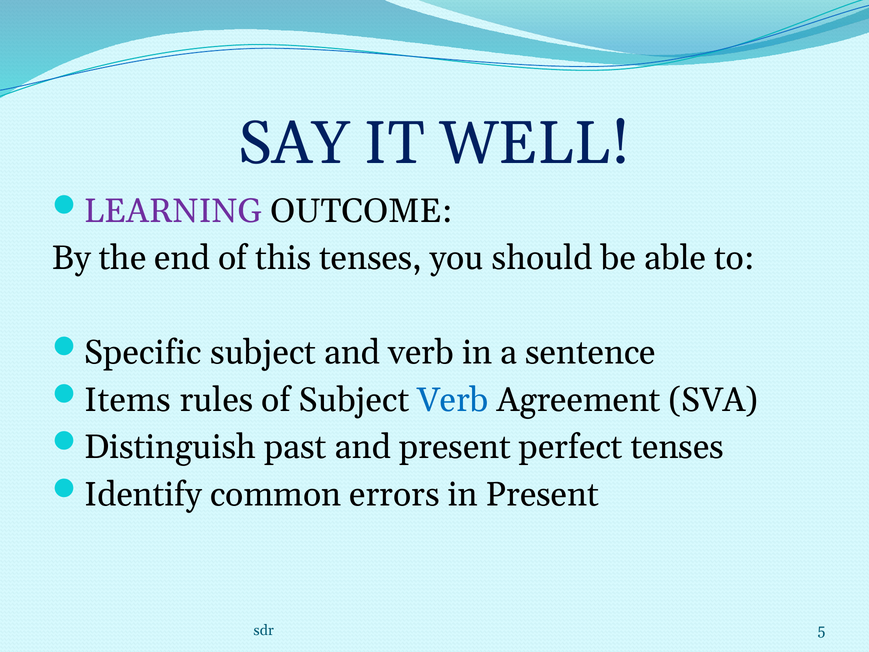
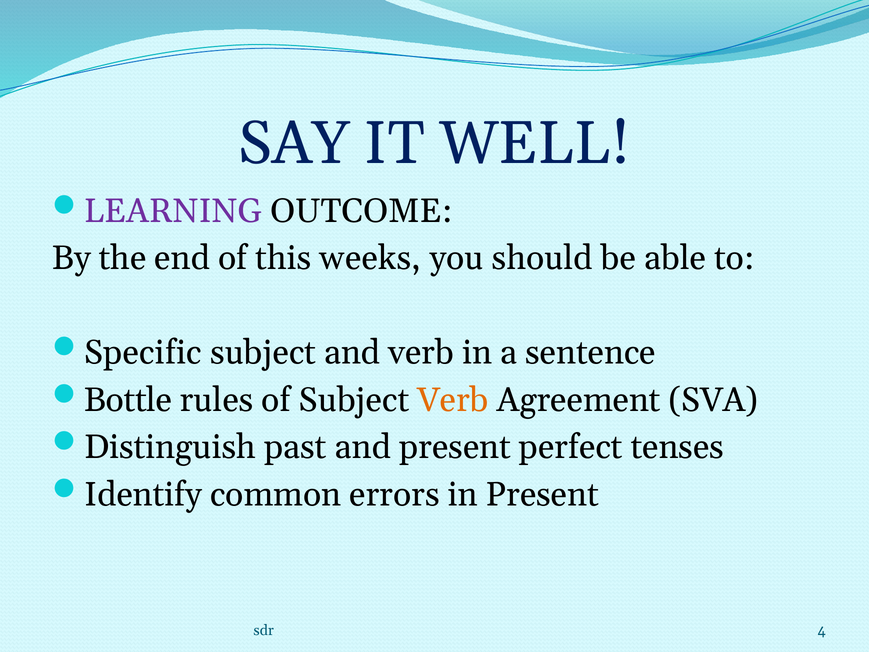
this tenses: tenses -> weeks
Items: Items -> Bottle
Verb at (453, 400) colour: blue -> orange
5: 5 -> 4
